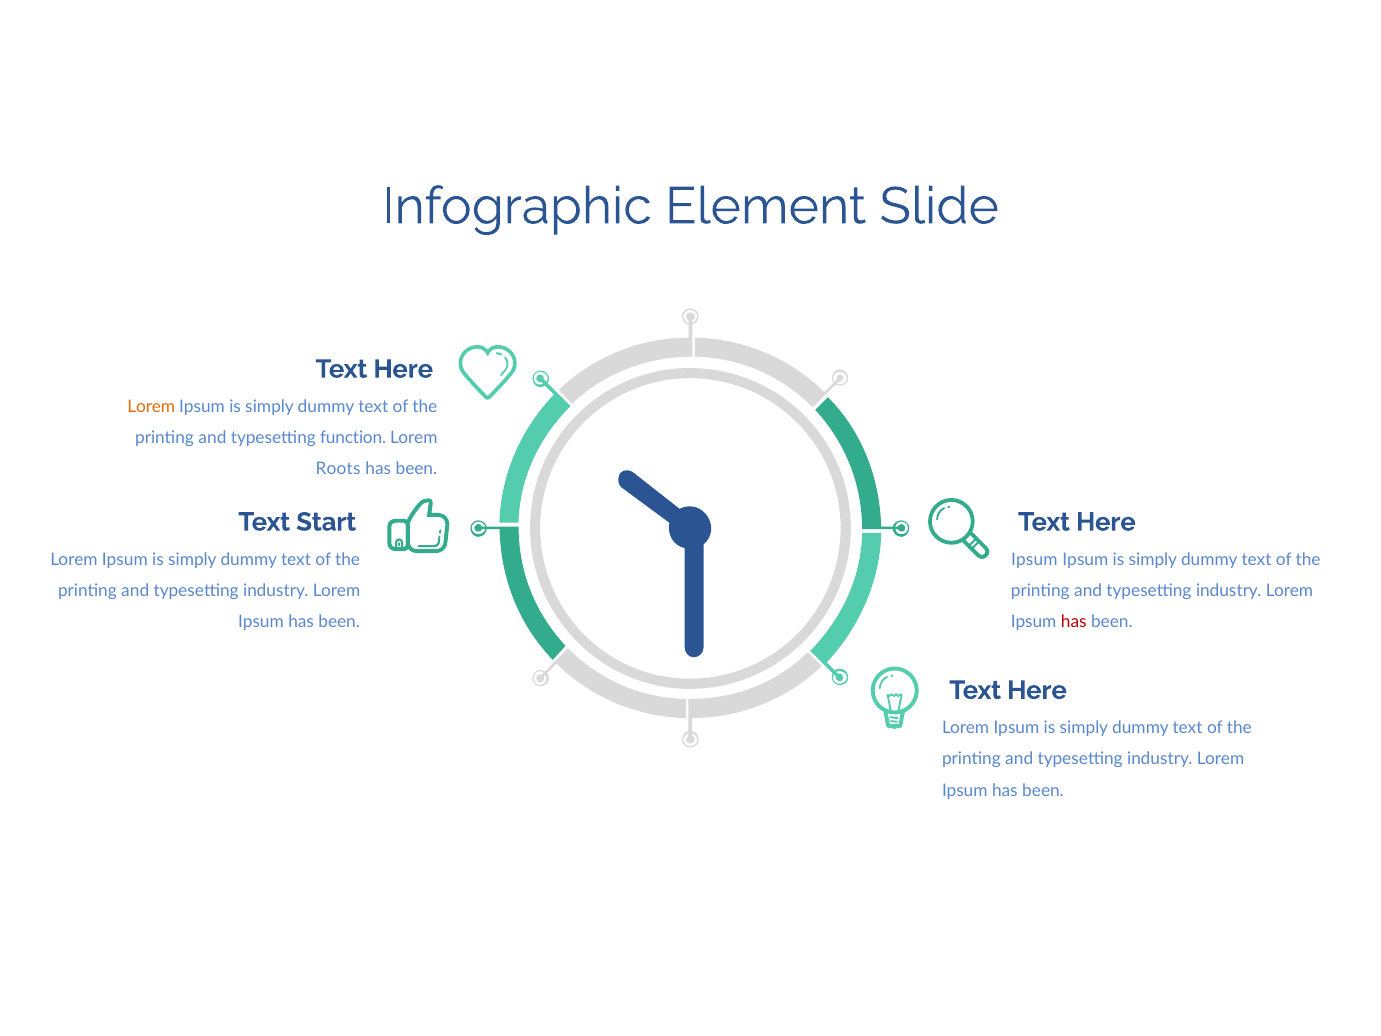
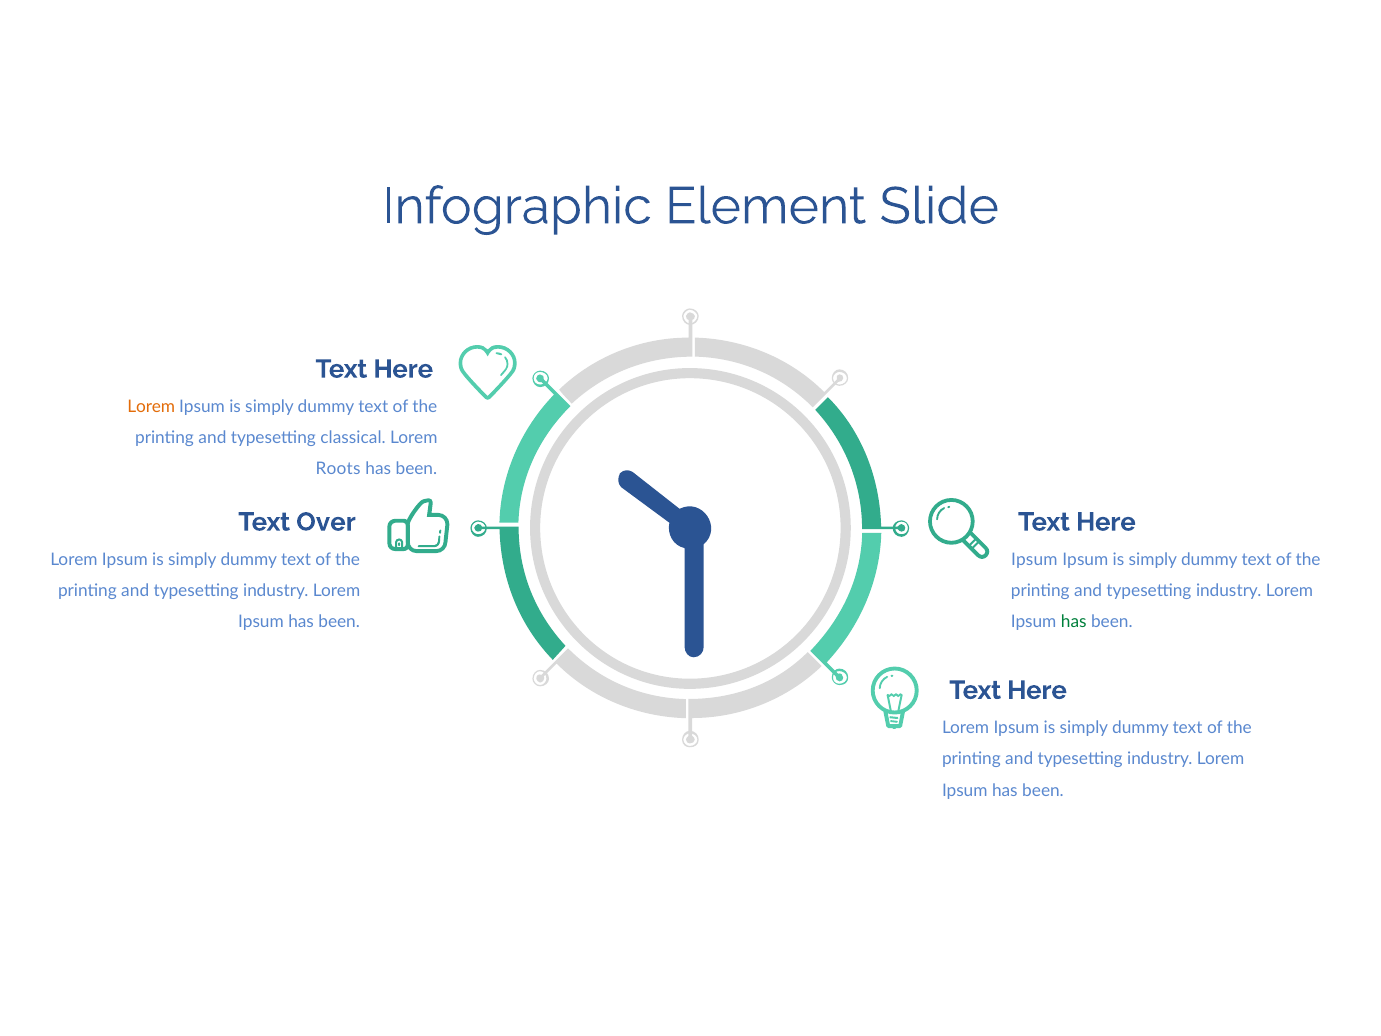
function: function -> classical
Start: Start -> Over
has at (1074, 622) colour: red -> green
